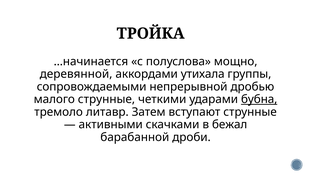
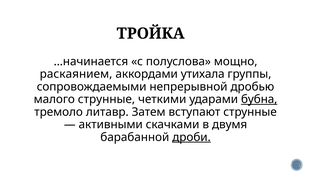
деревянной: деревянной -> раскаянием
бежал: бежал -> двумя
дроби underline: none -> present
